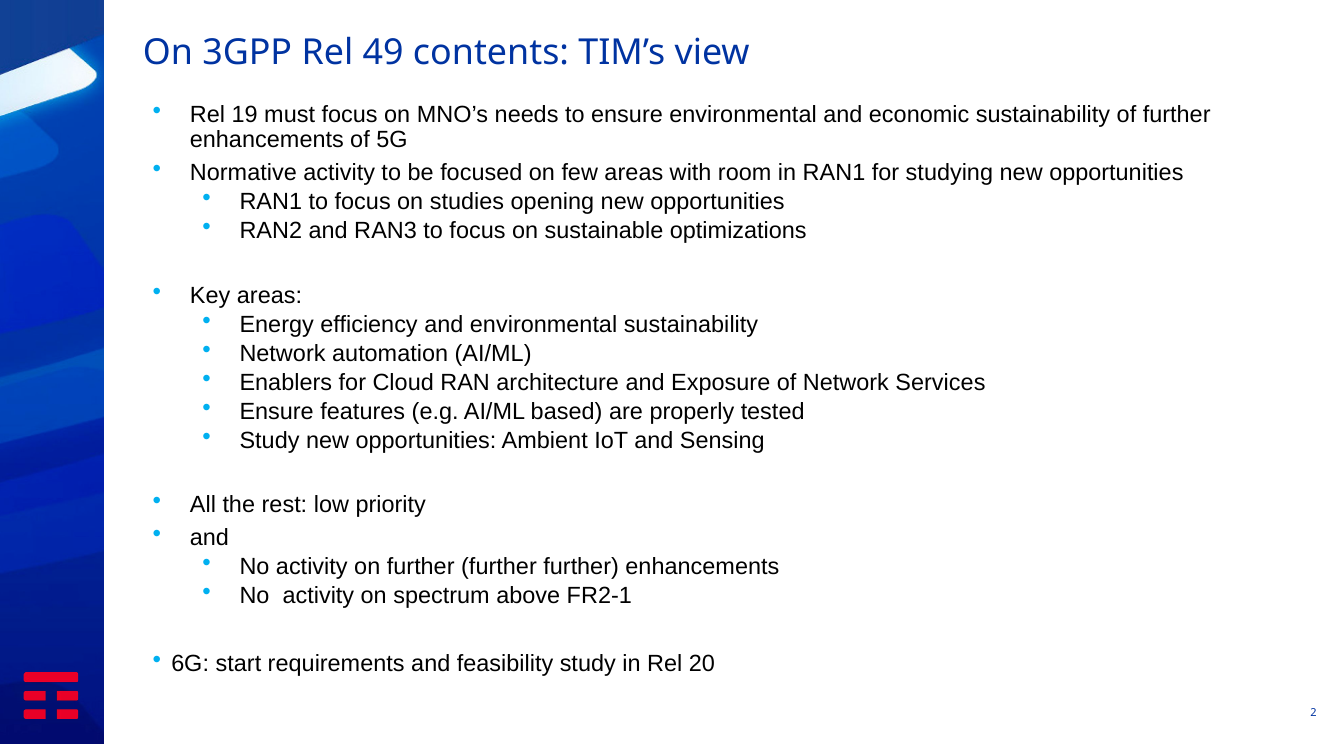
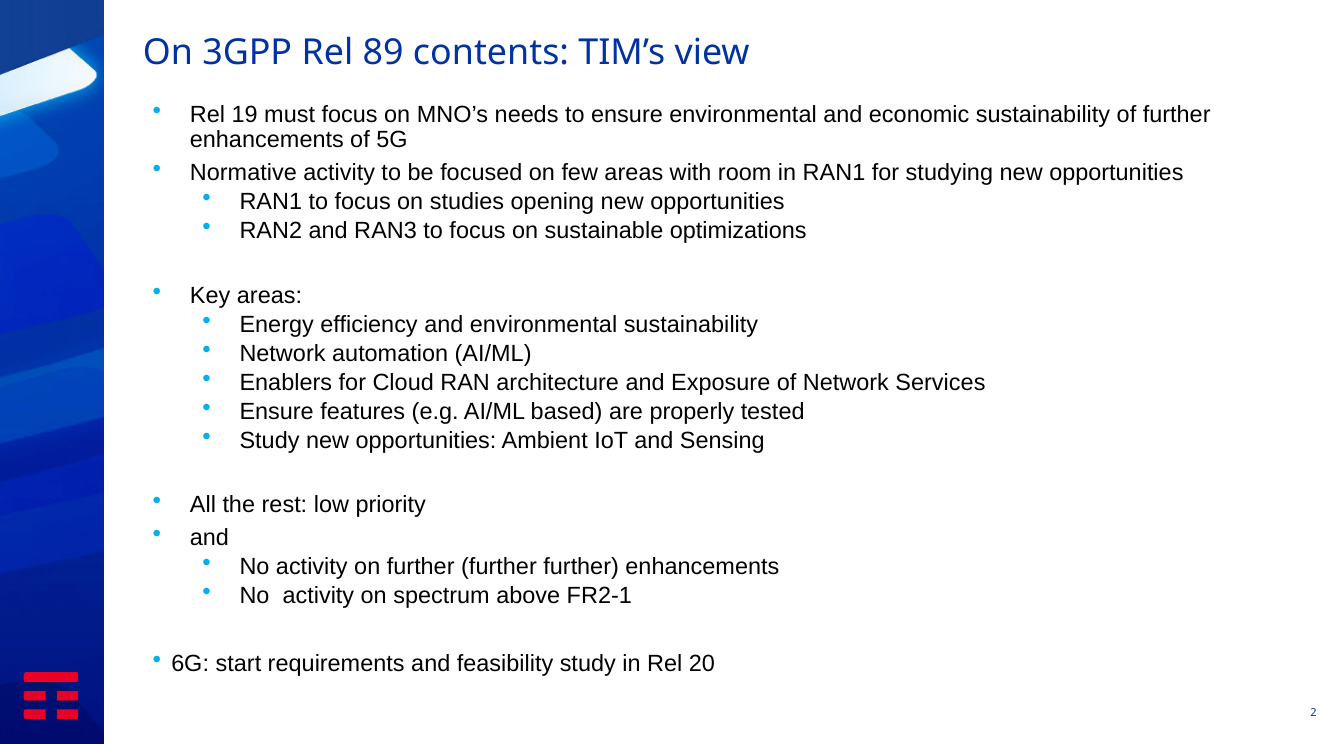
49: 49 -> 89
